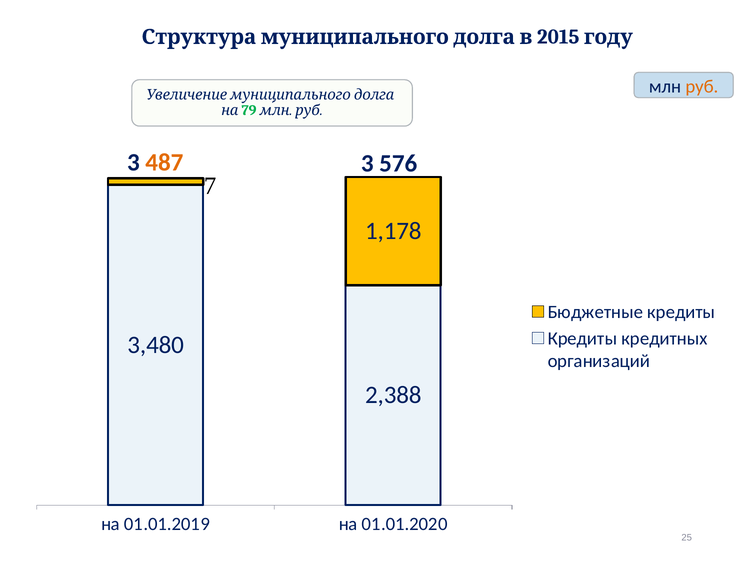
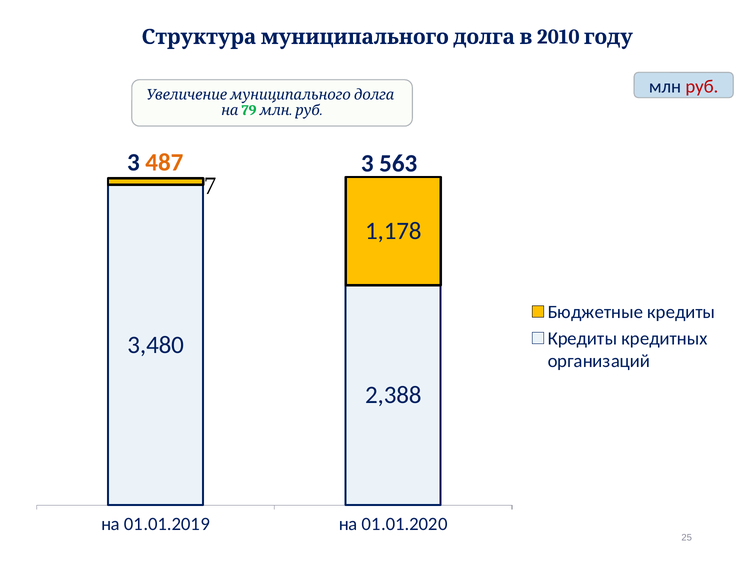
2015: 2015 -> 2010
руб at (702, 86) colour: orange -> red
576: 576 -> 563
